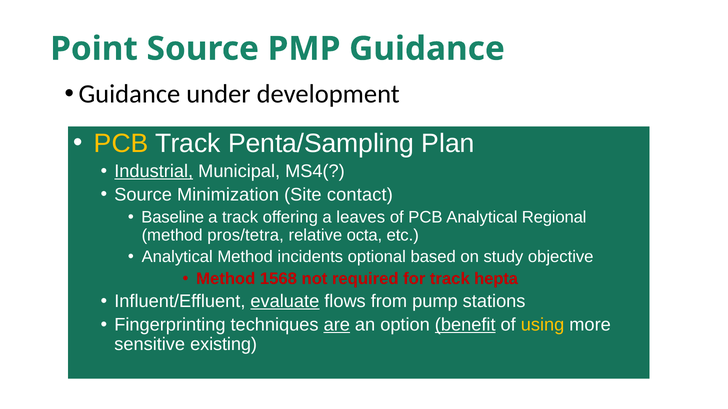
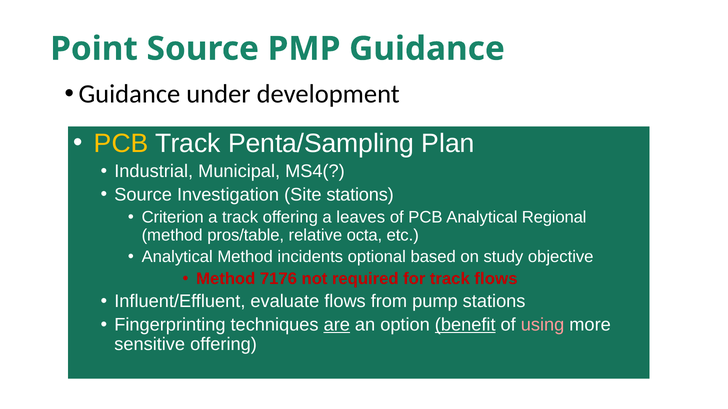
Industrial underline: present -> none
Minimization: Minimization -> Investigation
Site contact: contact -> stations
Baseline: Baseline -> Criterion
pros/tetra: pros/tetra -> pros/table
1568: 1568 -> 7176
track hepta: hepta -> flows
evaluate underline: present -> none
using colour: yellow -> pink
sensitive existing: existing -> offering
